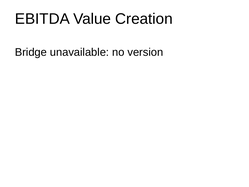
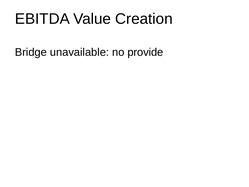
version: version -> provide
